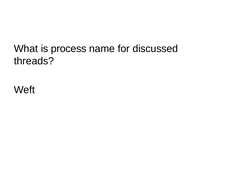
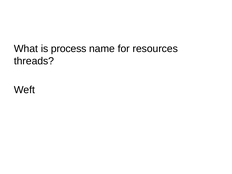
discussed: discussed -> resources
